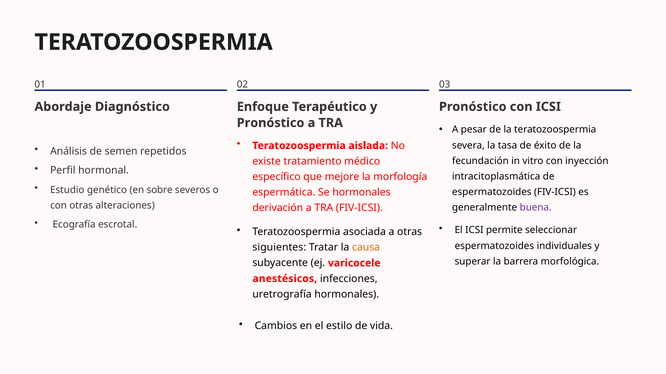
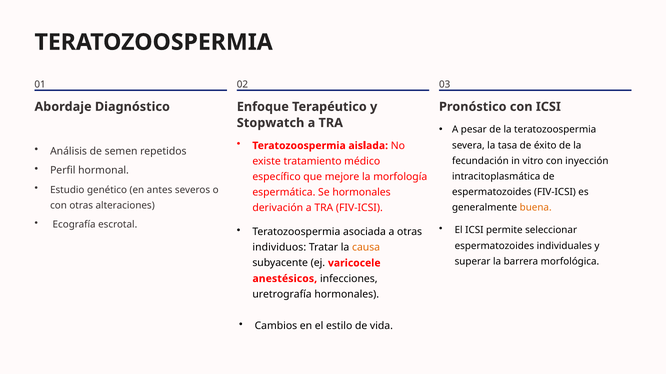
Pronóstico at (271, 123): Pronóstico -> Stopwatch
sobre: sobre -> antes
buena colour: purple -> orange
siguientes: siguientes -> individuos
